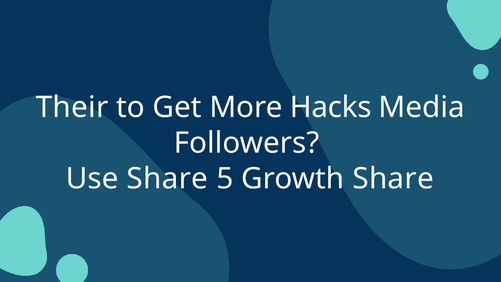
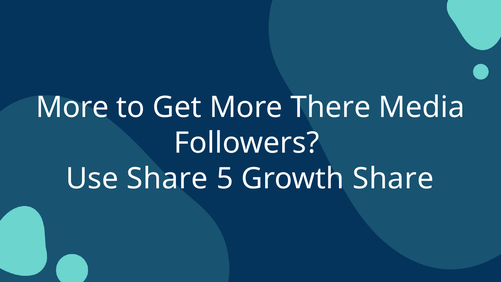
Their at (72, 107): Their -> More
Hacks: Hacks -> There
